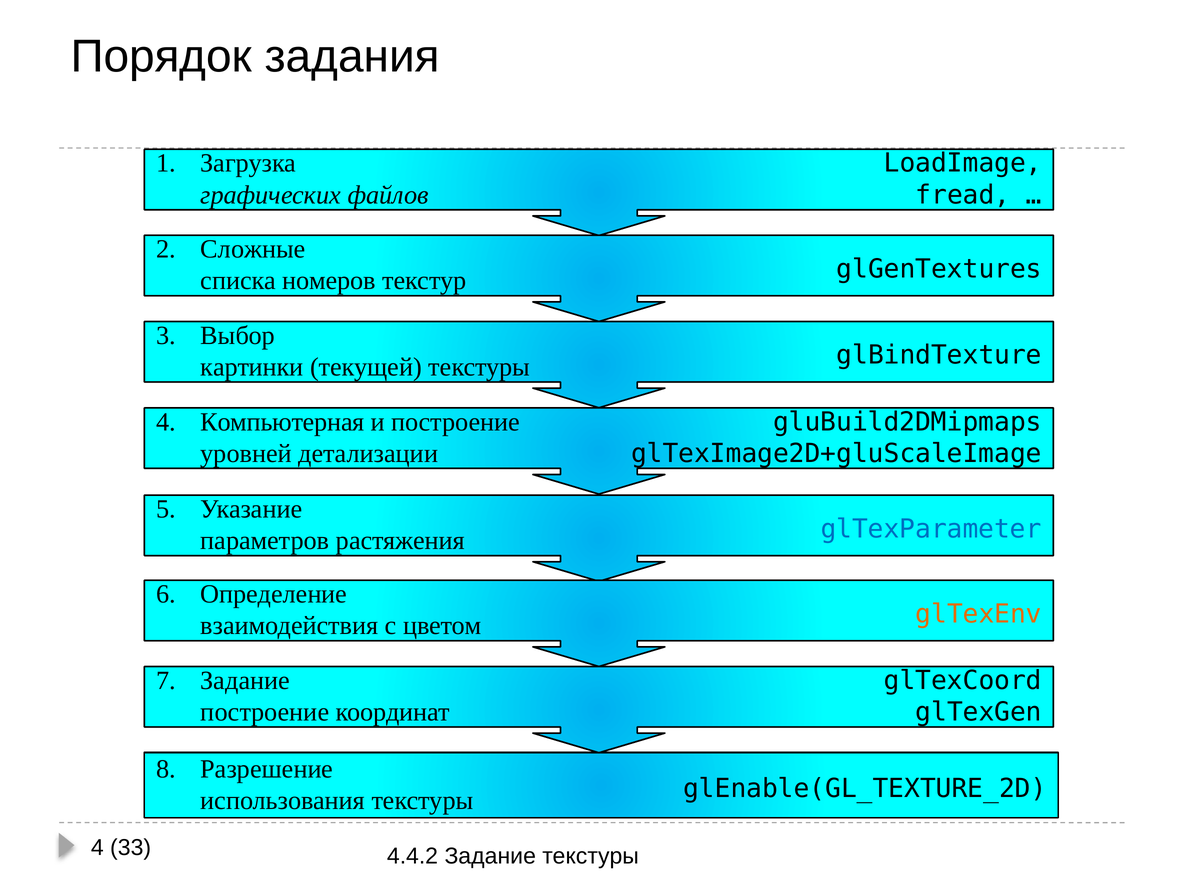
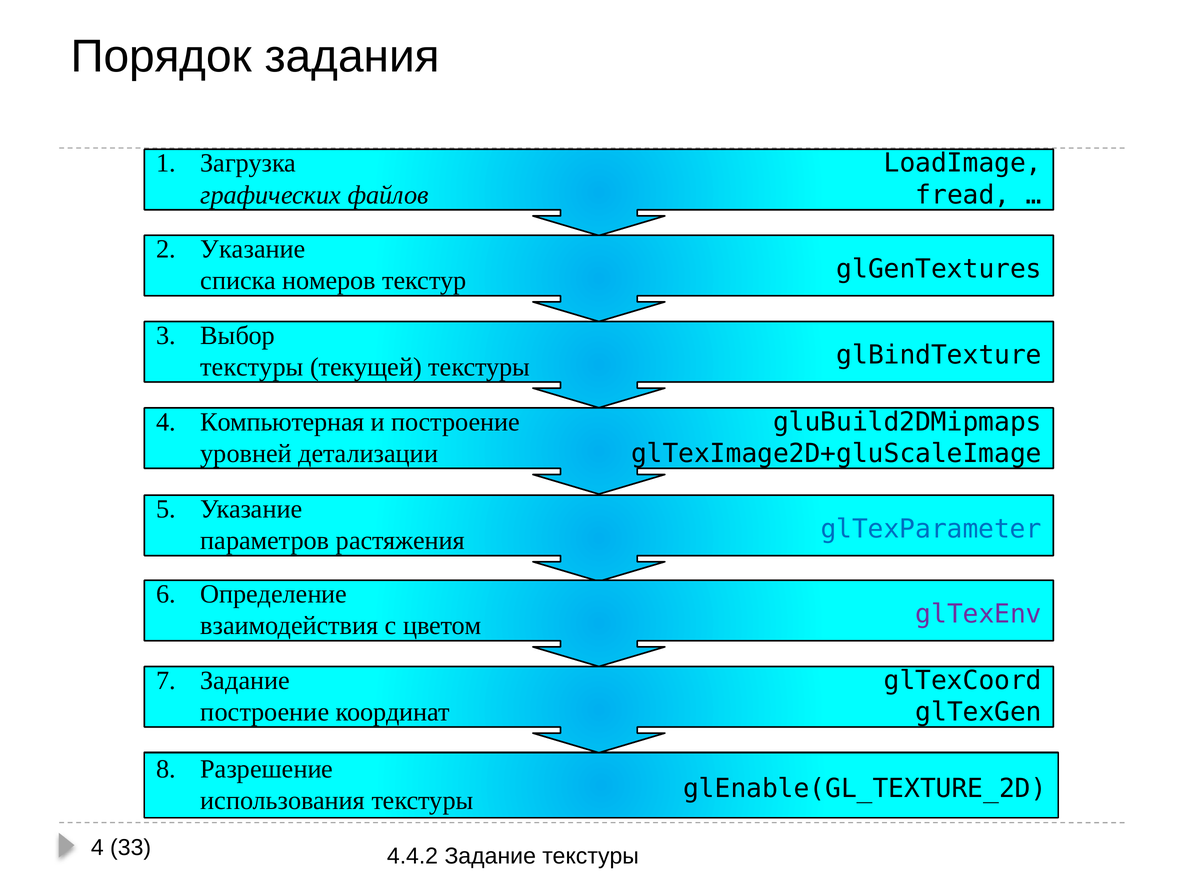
Сложные at (253, 249): Сложные -> Указание
картинки at (252, 367): картинки -> текстуры
glTexEnv colour: orange -> purple
